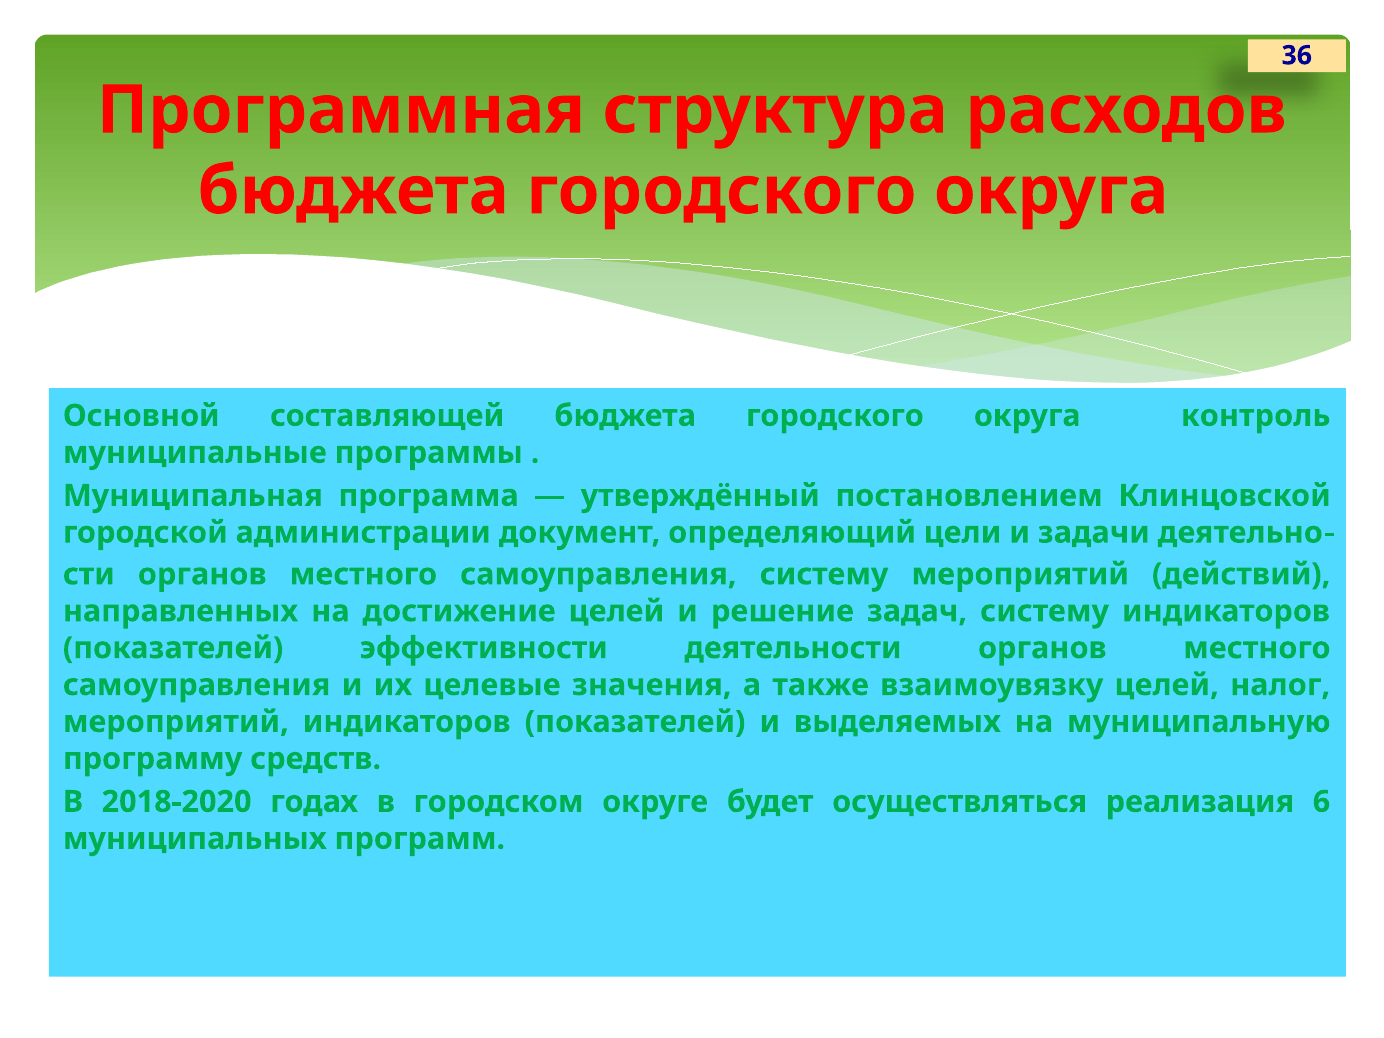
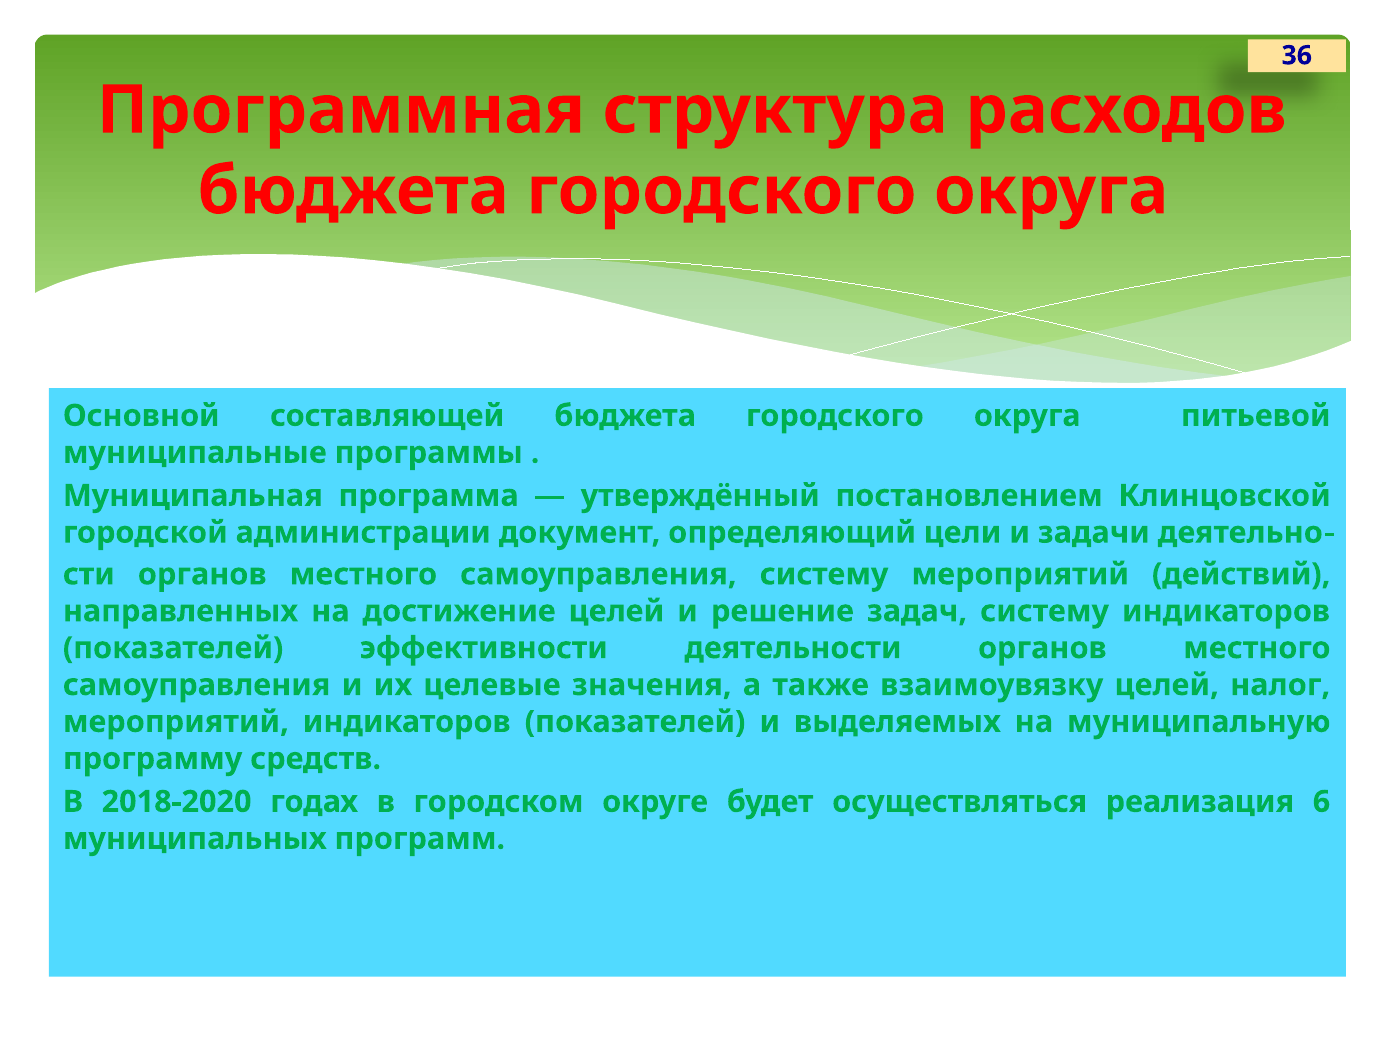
контроль: контроль -> питьевой
